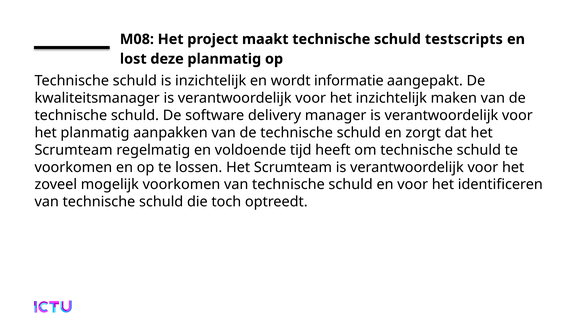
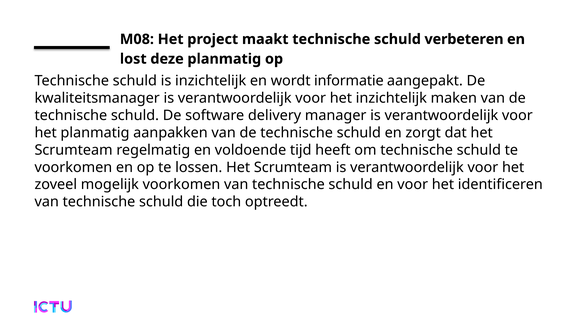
testscripts: testscripts -> verbeteren
